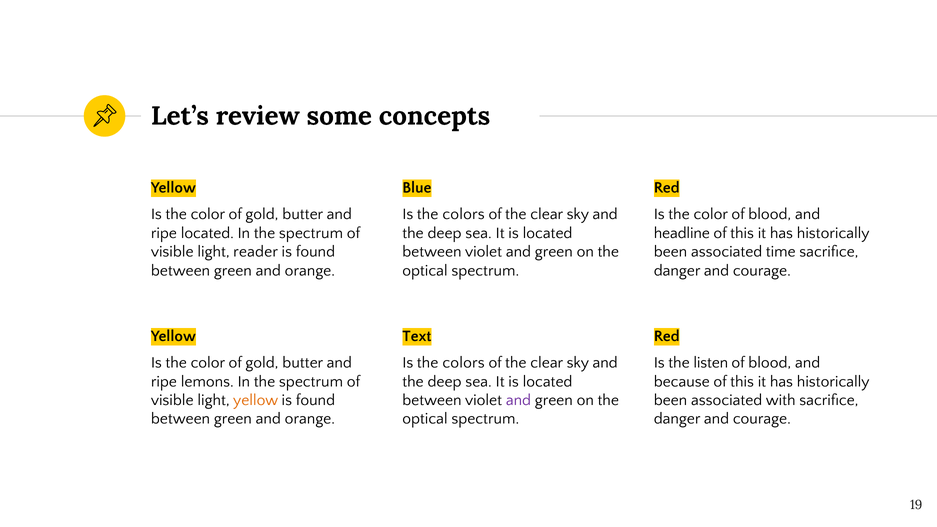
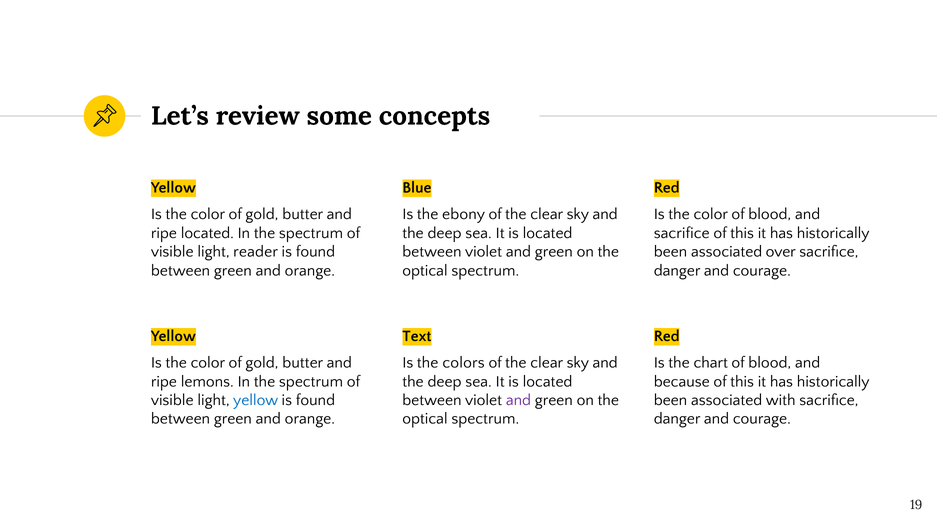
colors at (464, 214): colors -> ebony
headline at (682, 233): headline -> sacrifice
time: time -> over
listen: listen -> chart
yellow at (256, 400) colour: orange -> blue
